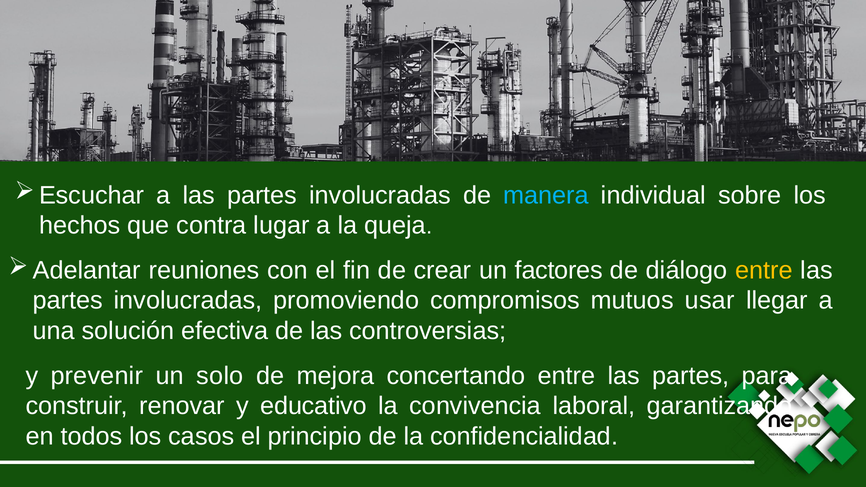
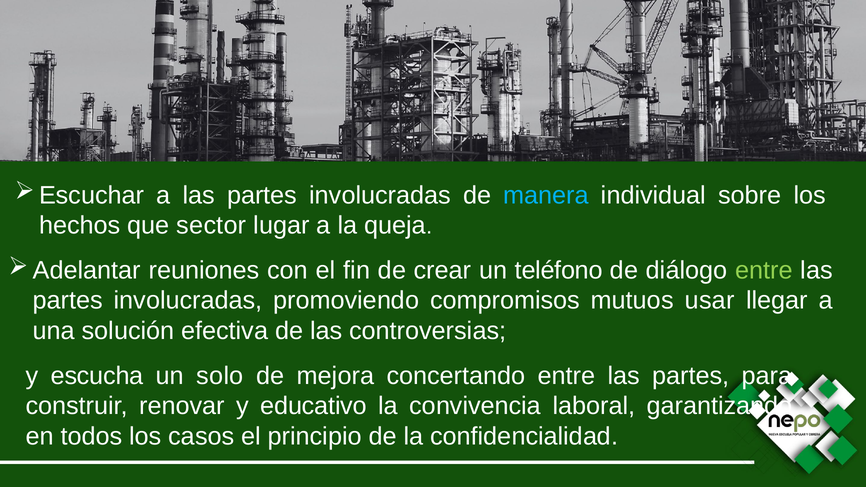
contra: contra -> sector
factores: factores -> teléfono
entre at (764, 270) colour: yellow -> light green
prevenir: prevenir -> escucha
